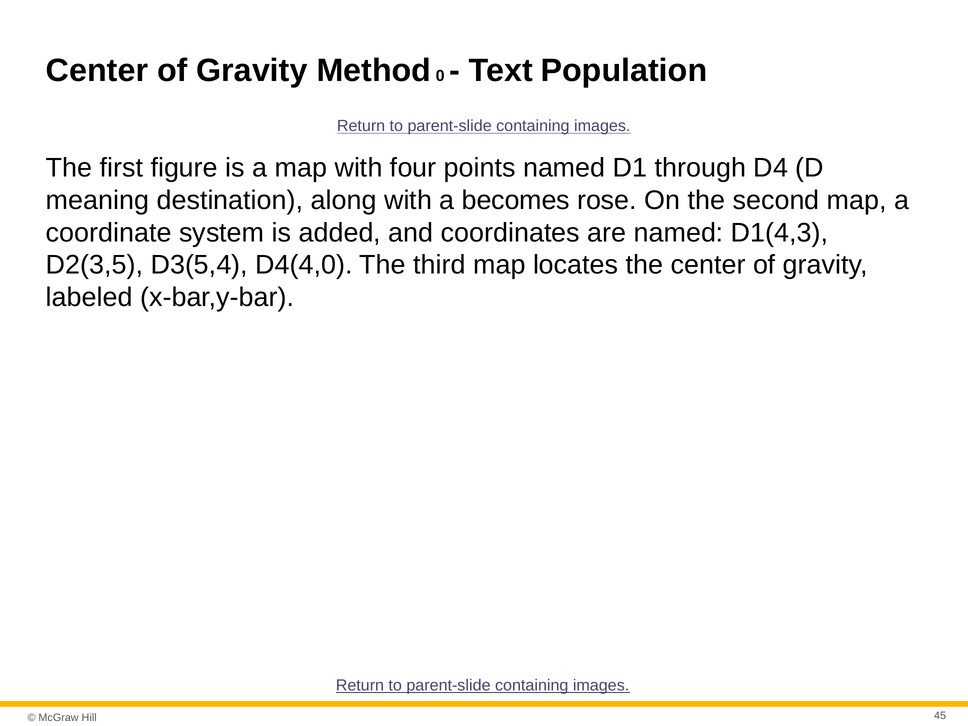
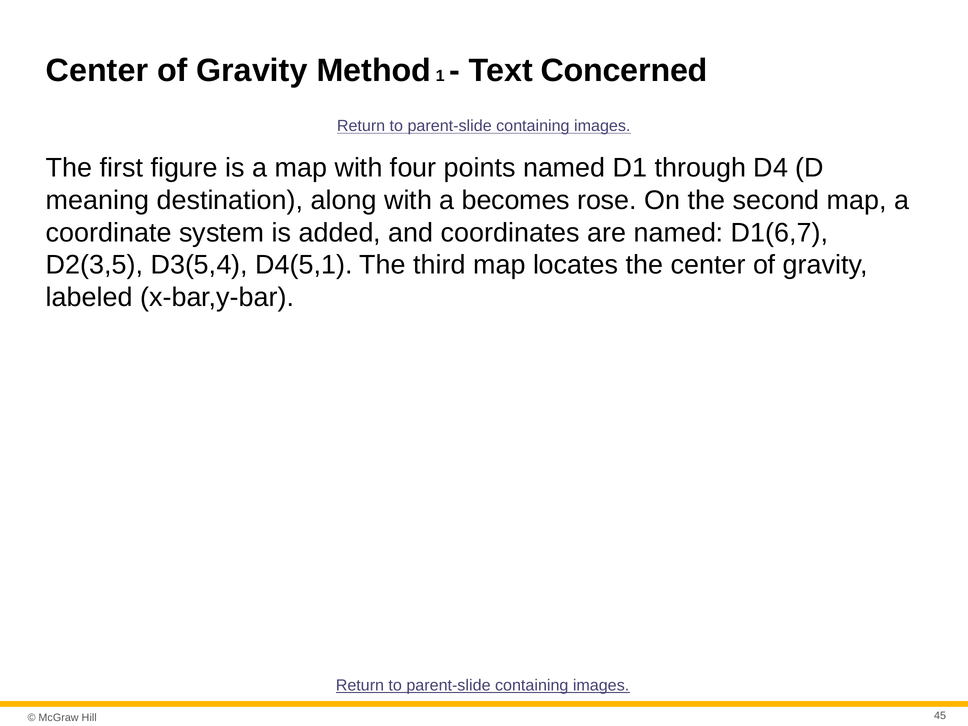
0: 0 -> 1
Population: Population -> Concerned
D1(4,3: D1(4,3 -> D1(6,7
D4(4,0: D4(4,0 -> D4(5,1
